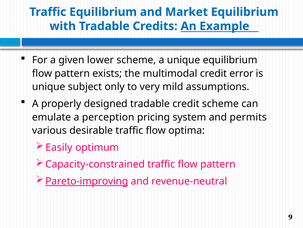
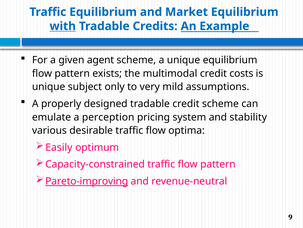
with underline: none -> present
lower: lower -> agent
error: error -> costs
permits: permits -> stability
